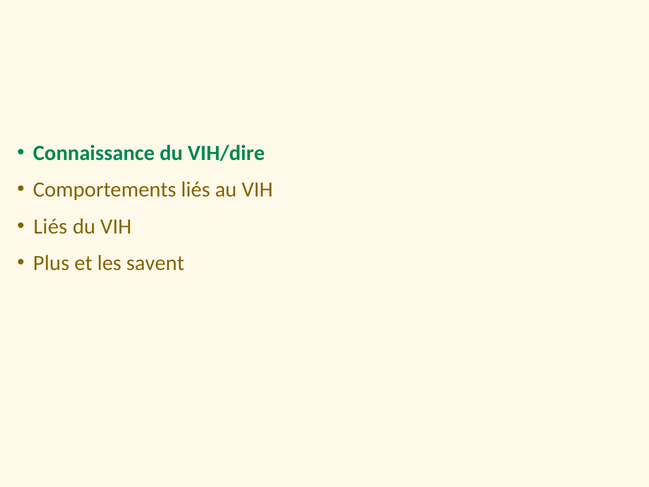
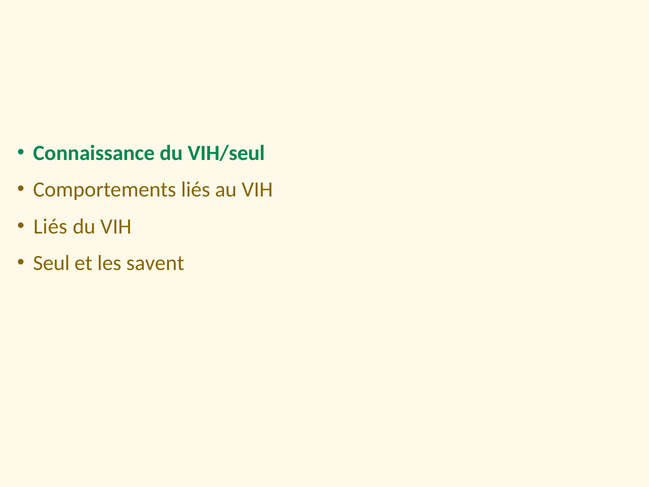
VIH/dire: VIH/dire -> VIH/seul
Plus: Plus -> Seul
